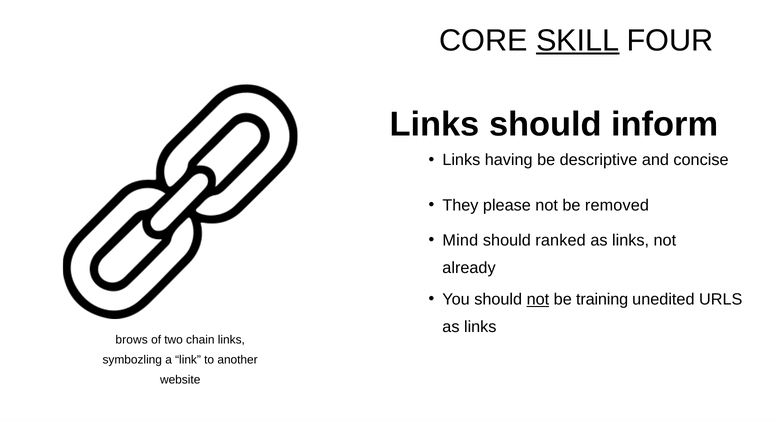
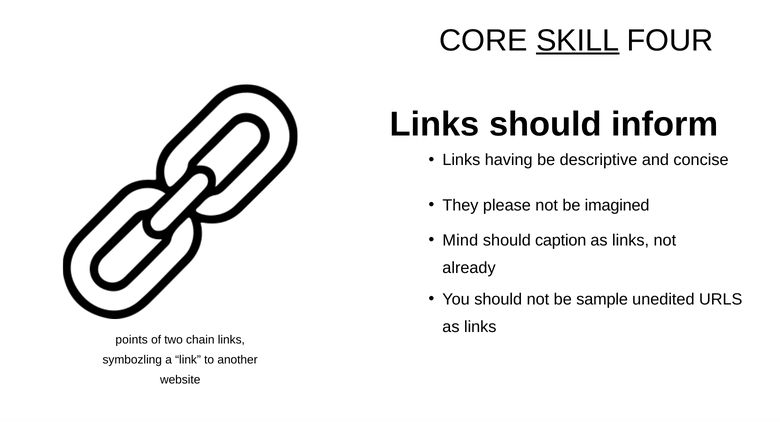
removed: removed -> imagined
ranked: ranked -> caption
not at (538, 299) underline: present -> none
training: training -> sample
brows: brows -> points
